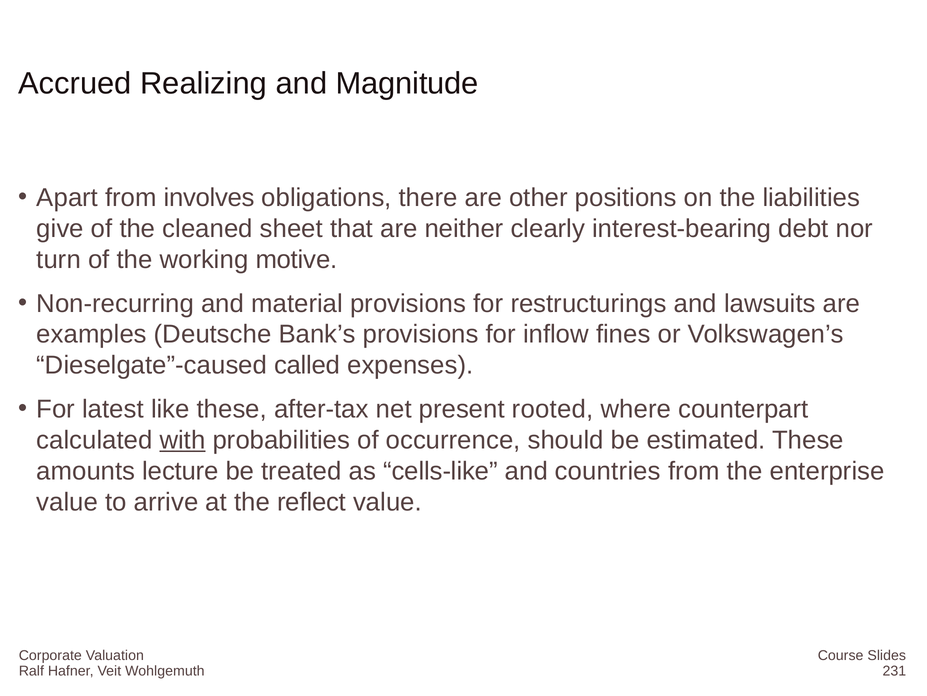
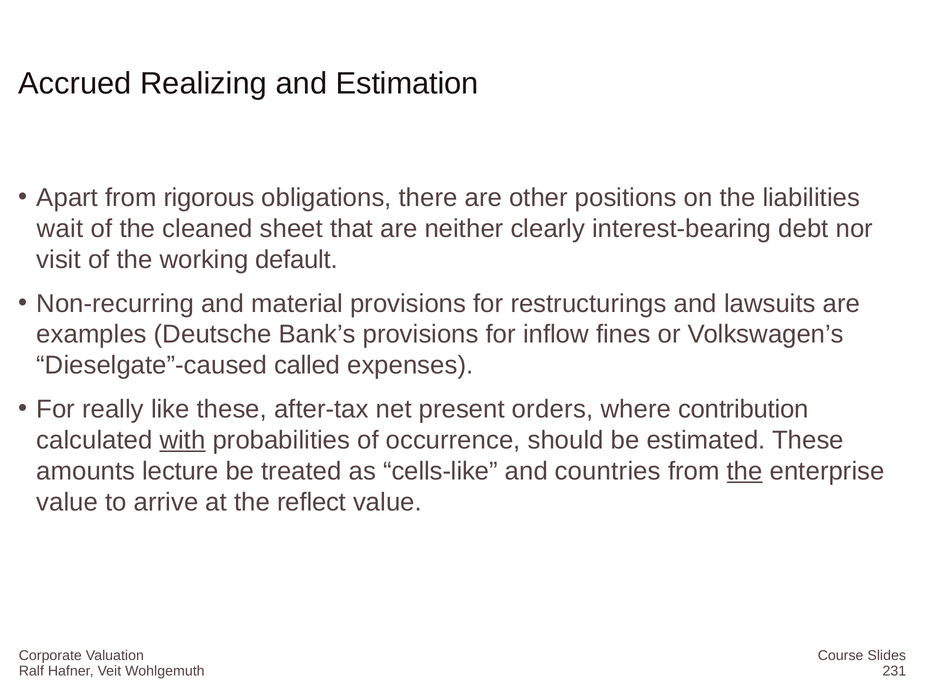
Magnitude: Magnitude -> Estimation
involves: involves -> rigorous
give: give -> wait
turn: turn -> visit
motive: motive -> default
latest: latest -> really
rooted: rooted -> orders
counterpart: counterpart -> contribution
the at (745, 471) underline: none -> present
